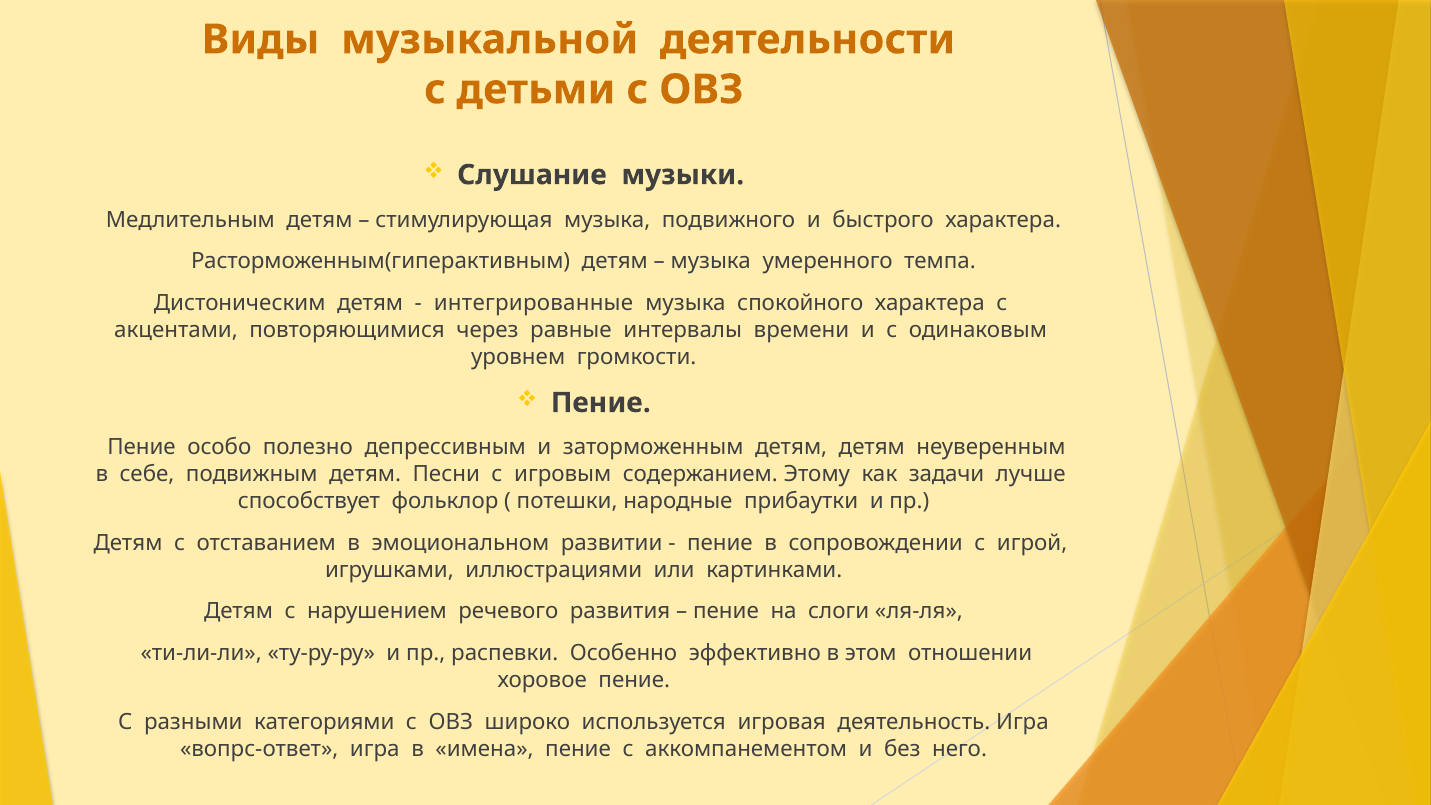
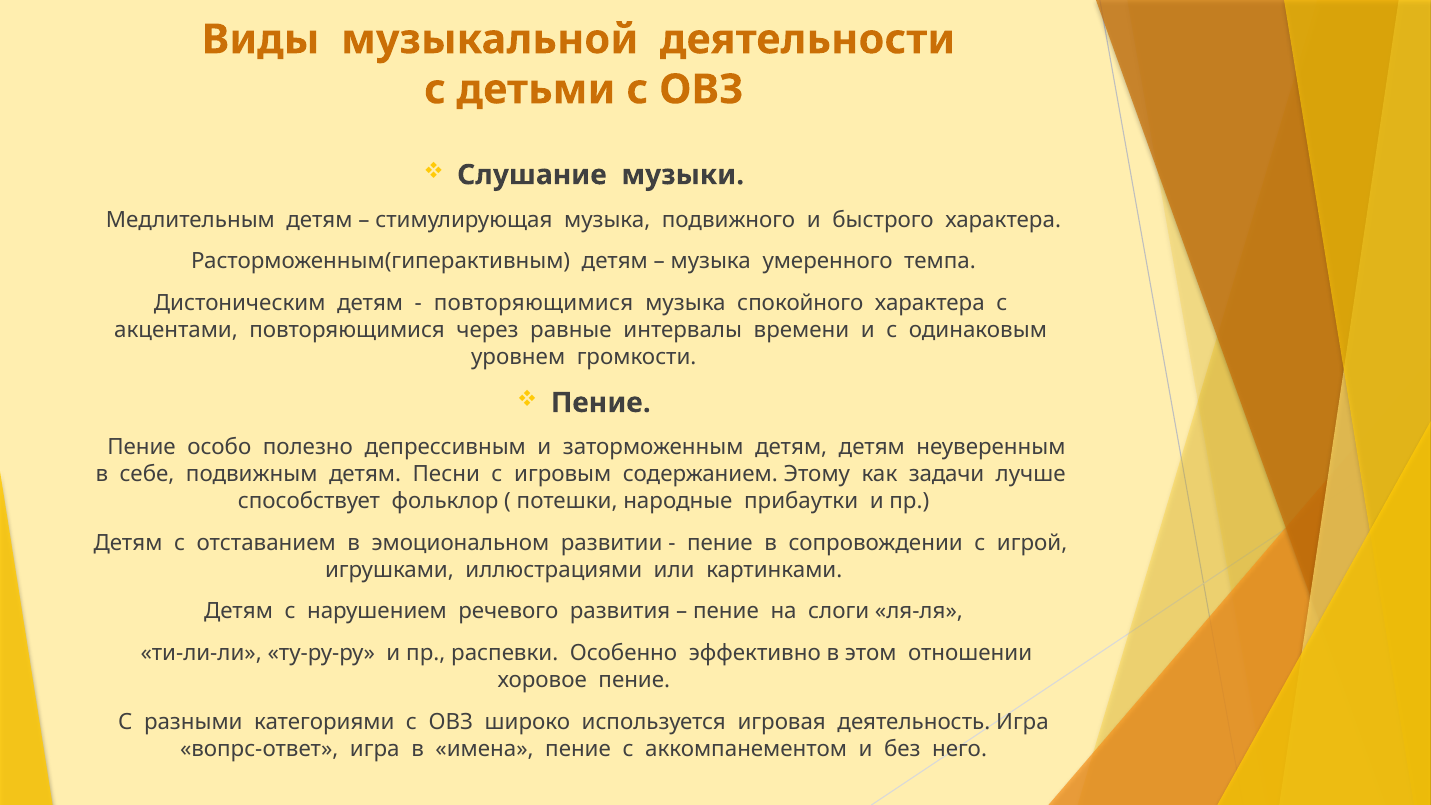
интегрированные at (534, 303): интегрированные -> повторяющимися
